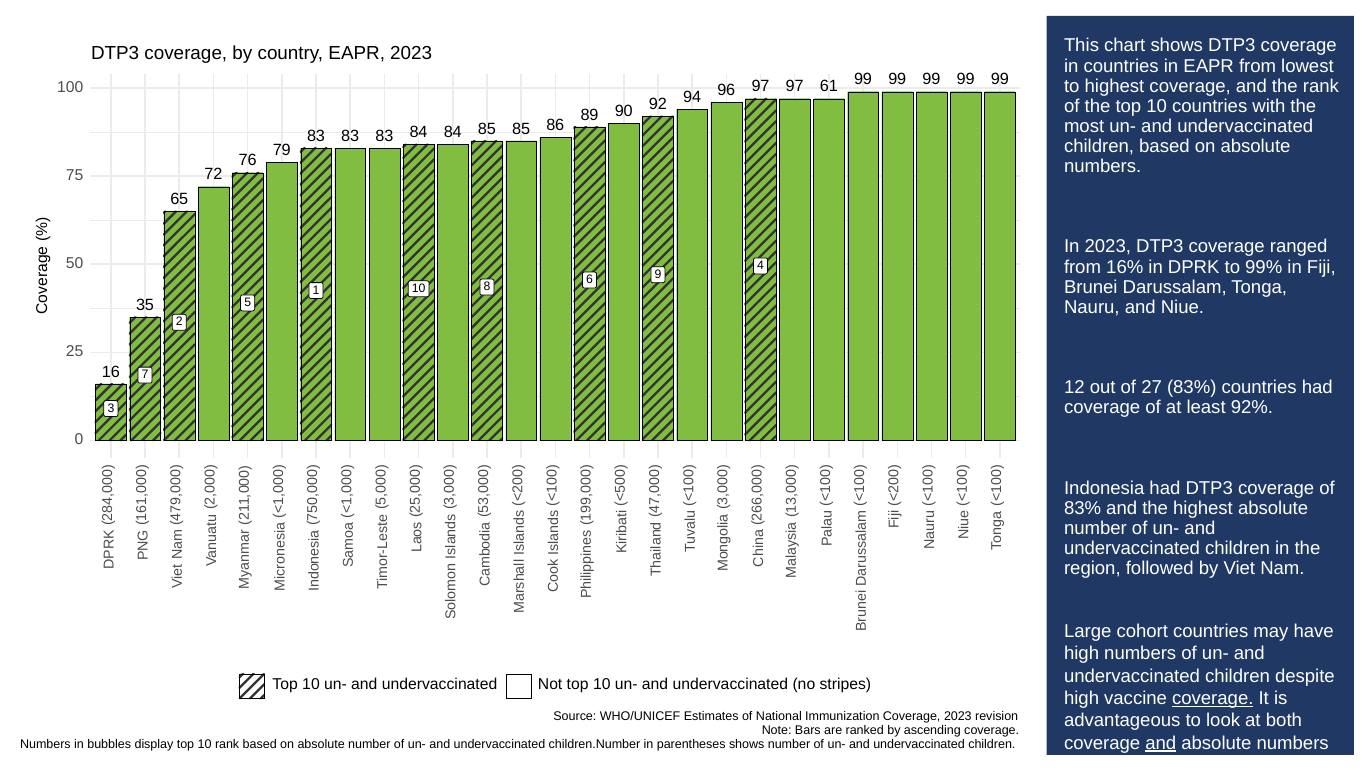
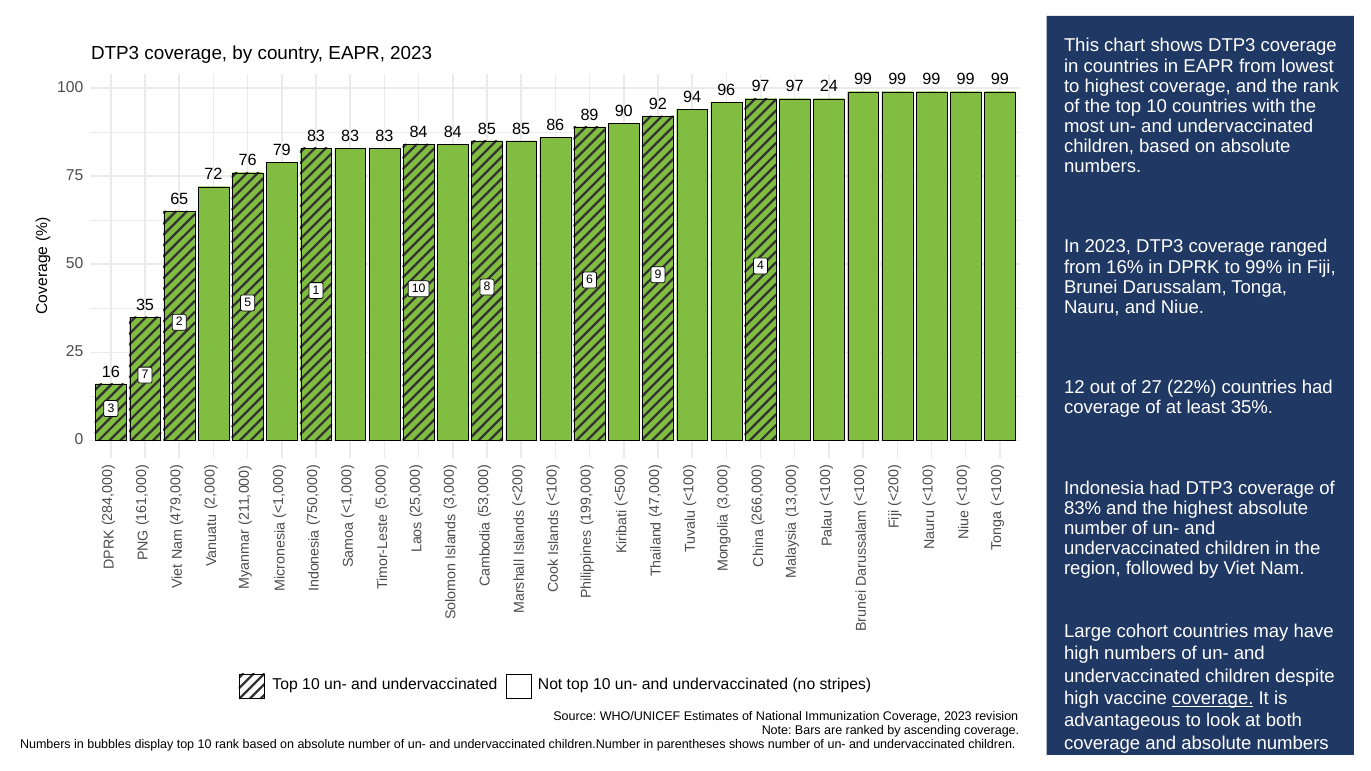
61: 61 -> 24
27 83%: 83% -> 22%
92%: 92% -> 35%
and at (1161, 743) underline: present -> none
